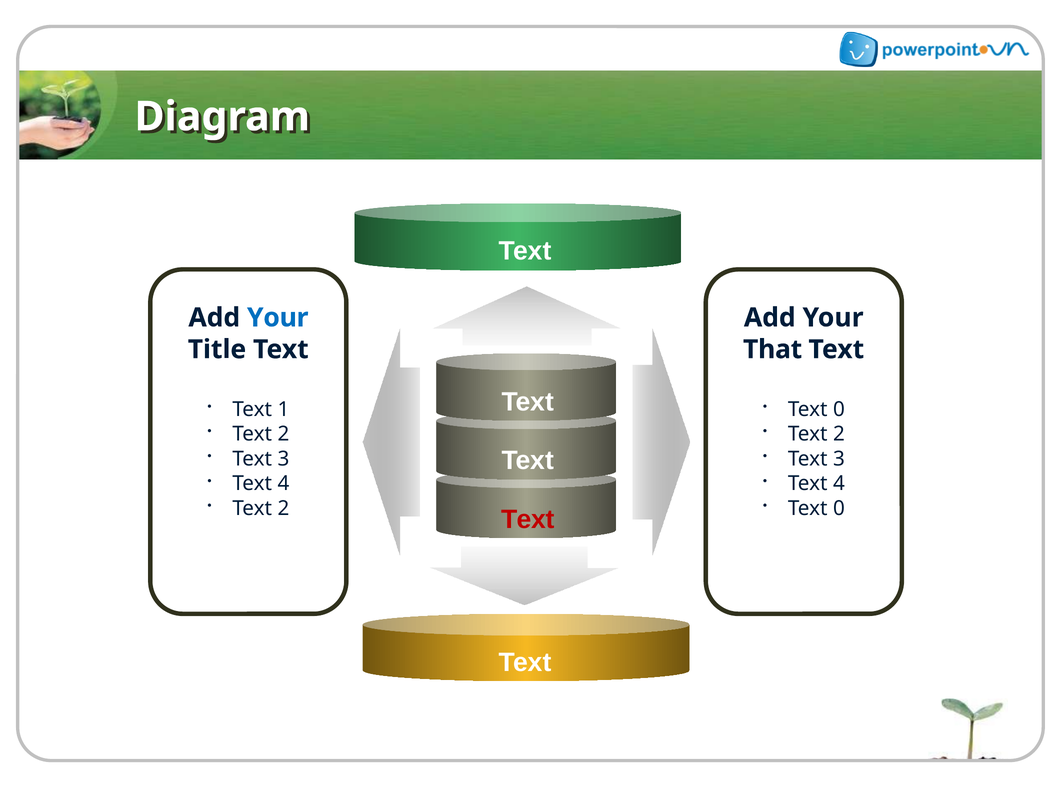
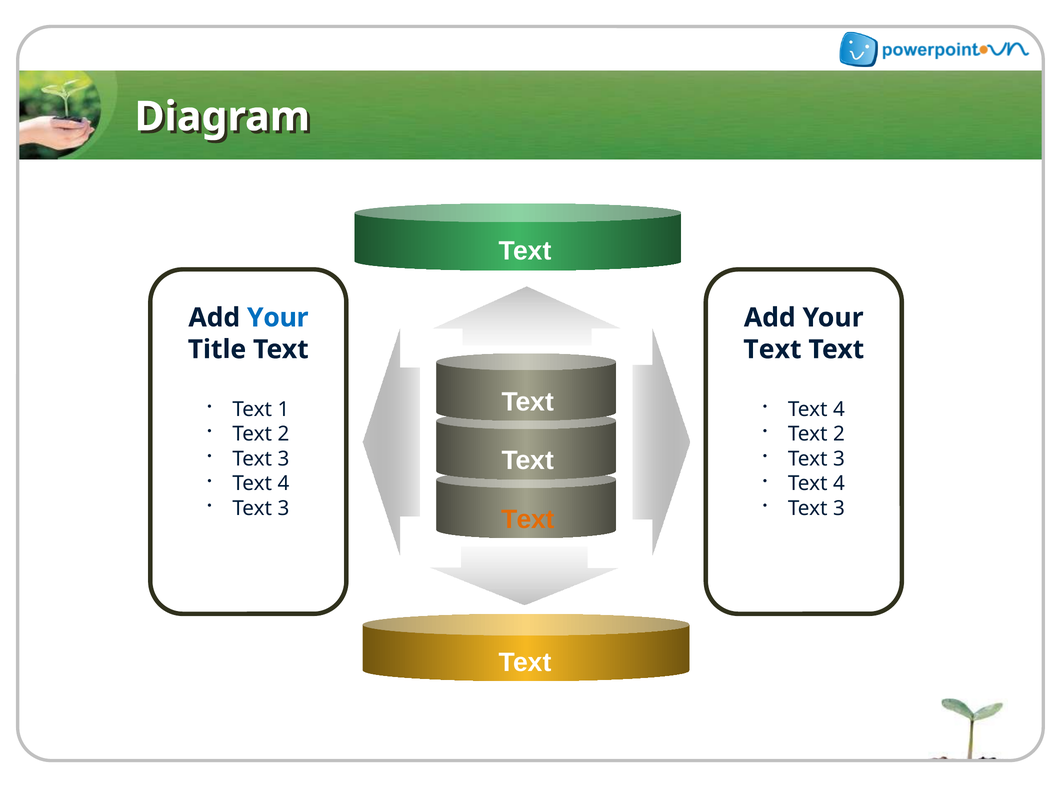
That at (773, 349): That -> Text
0 at (839, 409): 0 -> 4
2 at (283, 508): 2 -> 3
0 at (839, 508): 0 -> 3
Text at (528, 519) colour: red -> orange
